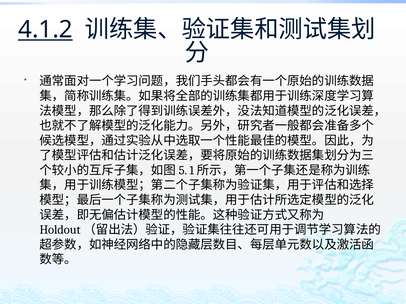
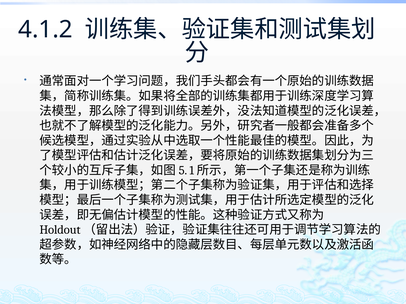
4.1.2 underline: present -> none
